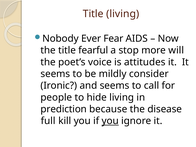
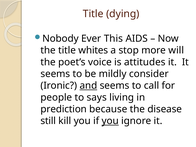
Title living: living -> dying
Fear: Fear -> This
fearful: fearful -> whites
and underline: none -> present
hide: hide -> says
full: full -> still
